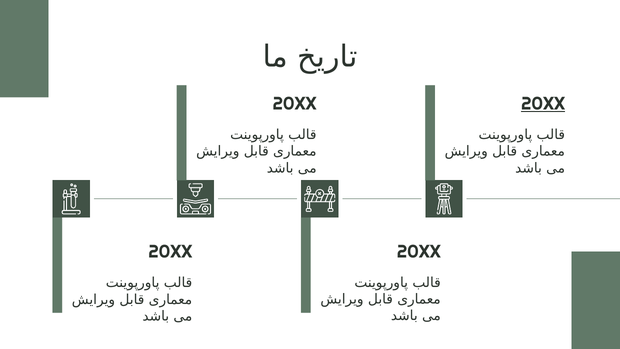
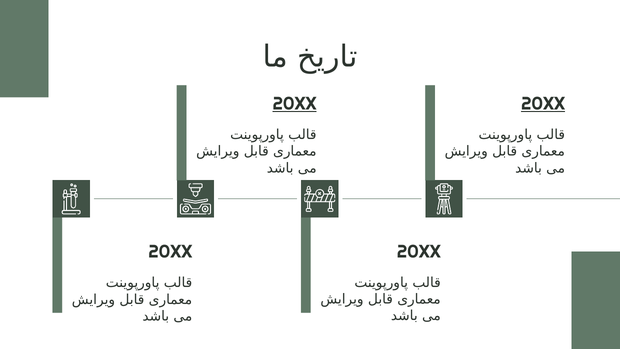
20XX at (295, 104) underline: none -> present
